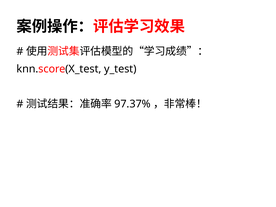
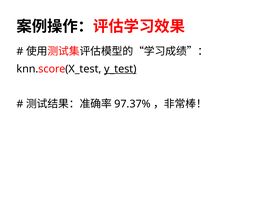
y_test underline: none -> present
